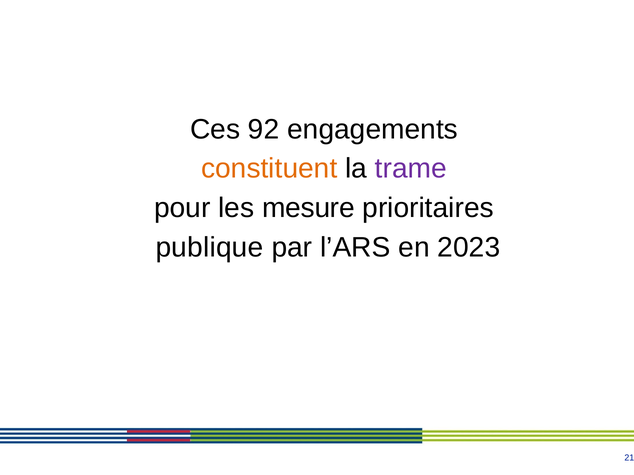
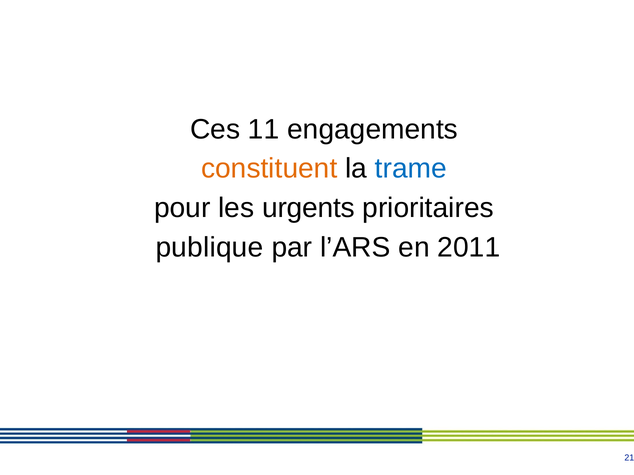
92: 92 -> 11
trame colour: purple -> blue
mesure: mesure -> urgents
2023: 2023 -> 2011
